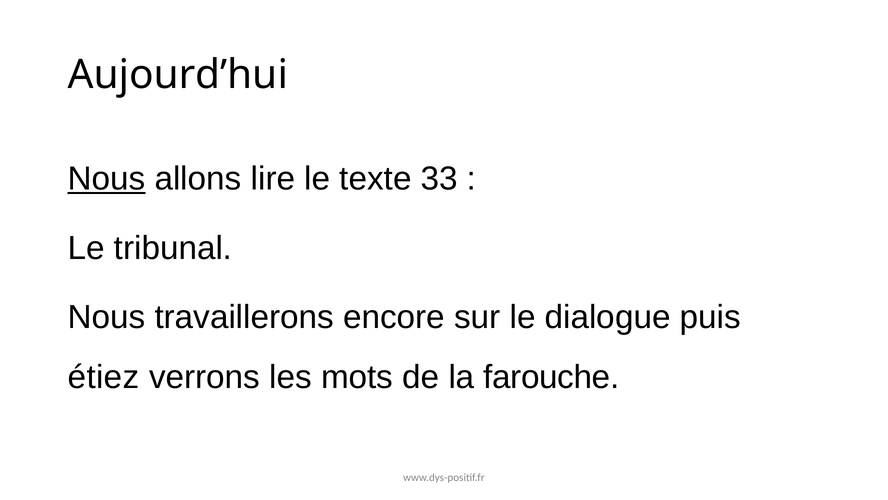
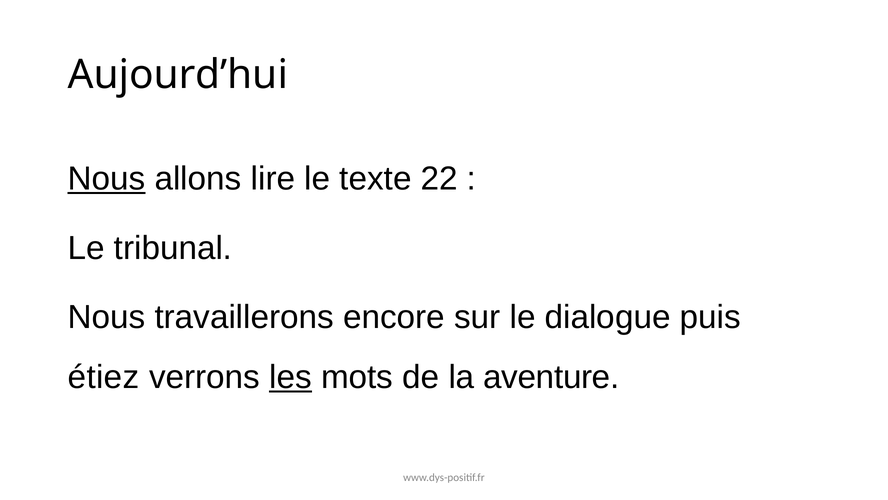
33: 33 -> 22
les underline: none -> present
farouche: farouche -> aventure
